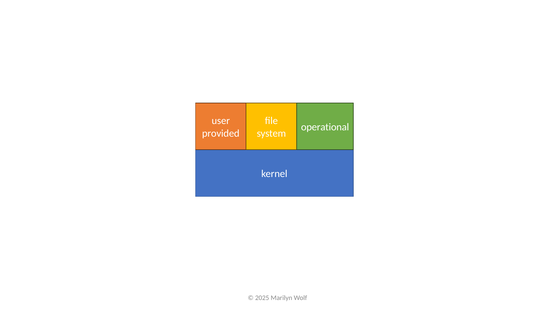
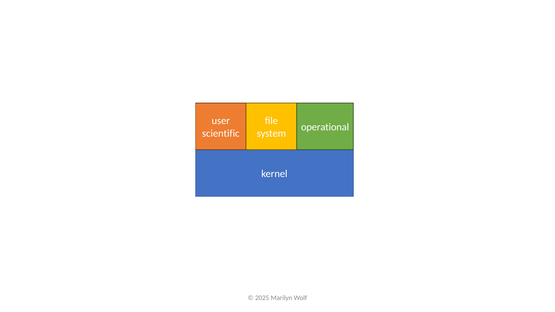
provided: provided -> scientific
